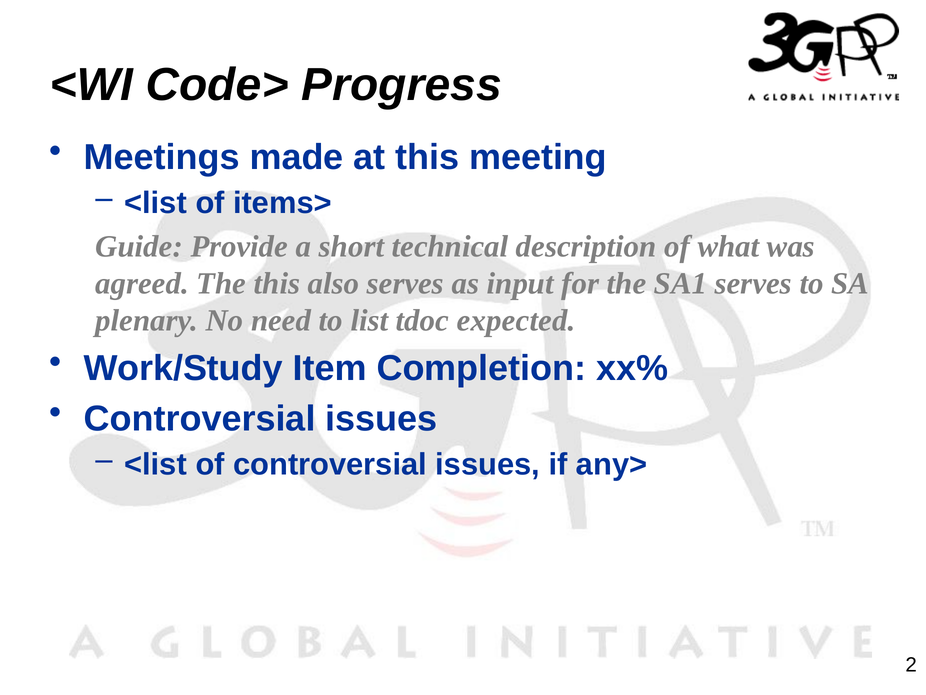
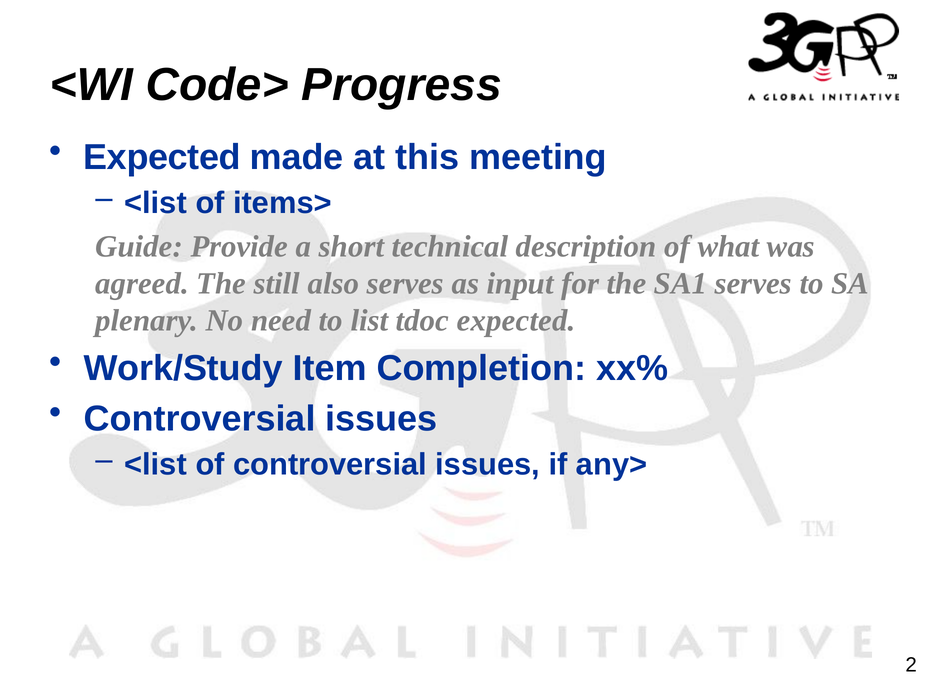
Meetings at (162, 157): Meetings -> Expected
The this: this -> still
